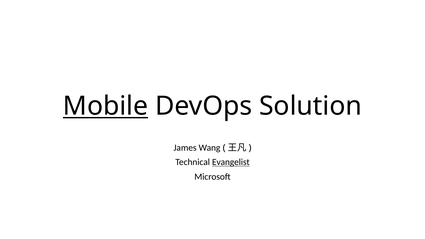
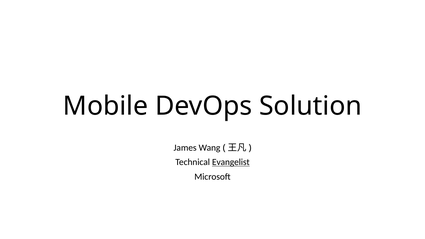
Mobile underline: present -> none
